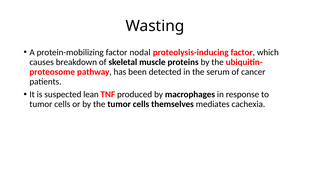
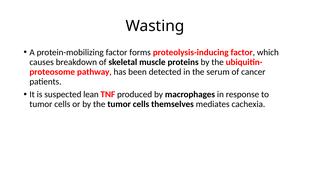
nodal: nodal -> forms
